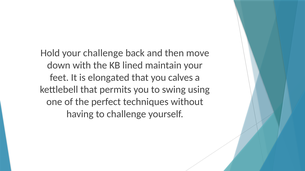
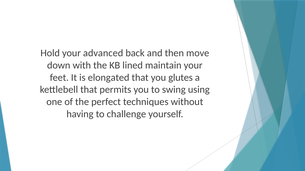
your challenge: challenge -> advanced
calves: calves -> glutes
